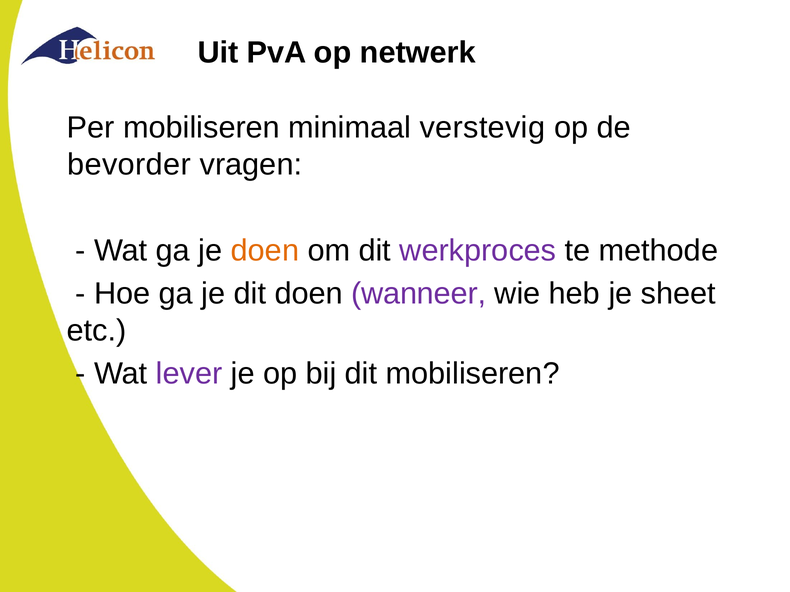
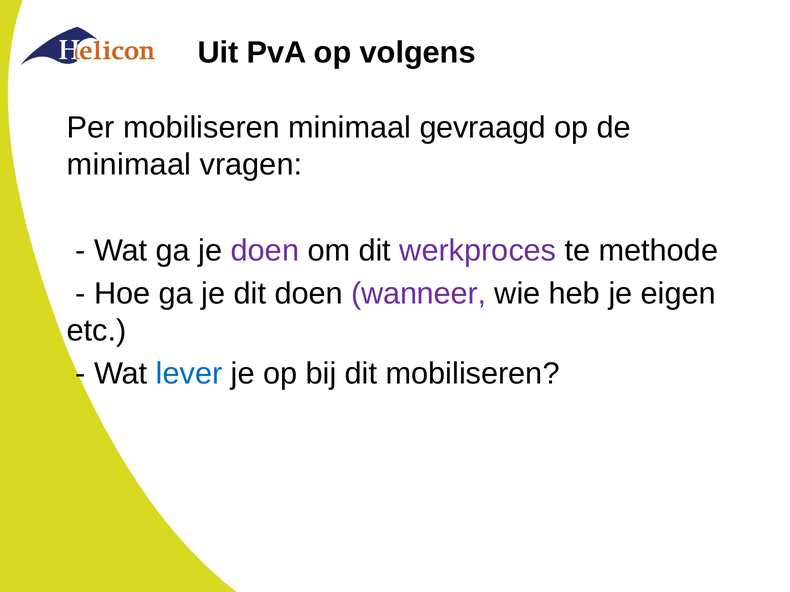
netwerk: netwerk -> volgens
verstevig: verstevig -> gevraagd
bevorder at (129, 165): bevorder -> minimaal
doen at (265, 251) colour: orange -> purple
sheet: sheet -> eigen
lever colour: purple -> blue
